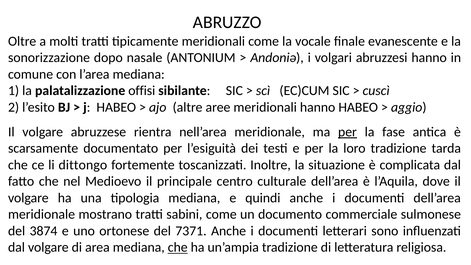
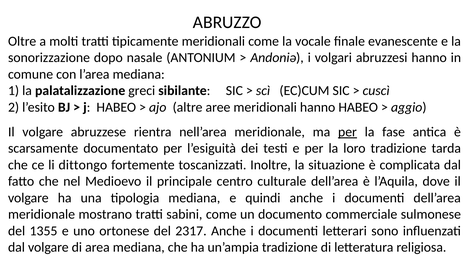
offisi: offisi -> greci
3874: 3874 -> 1355
7371: 7371 -> 2317
che at (178, 247) underline: present -> none
